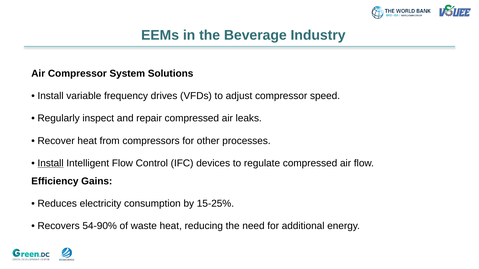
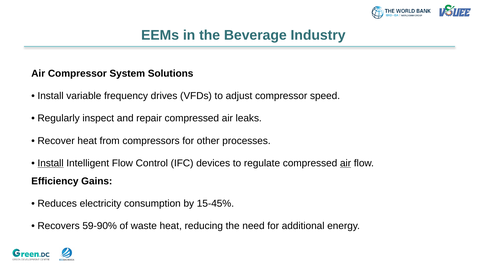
air at (346, 163) underline: none -> present
15-25%: 15-25% -> 15-45%
54-90%: 54-90% -> 59-90%
